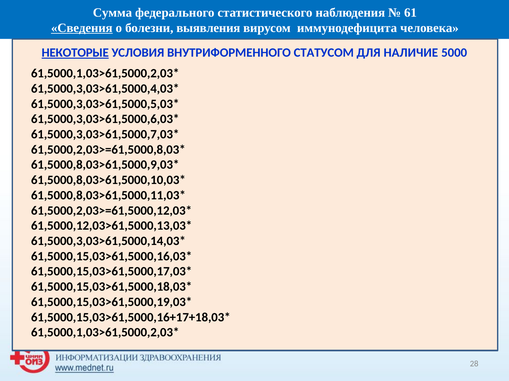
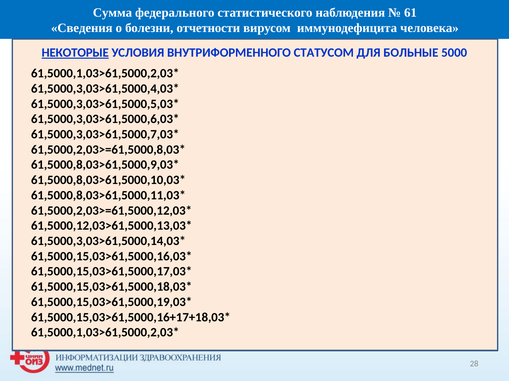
Сведения underline: present -> none
выявления: выявления -> отчетности
НАЛИЧИЕ: НАЛИЧИЕ -> БОЛЬНЫЕ
